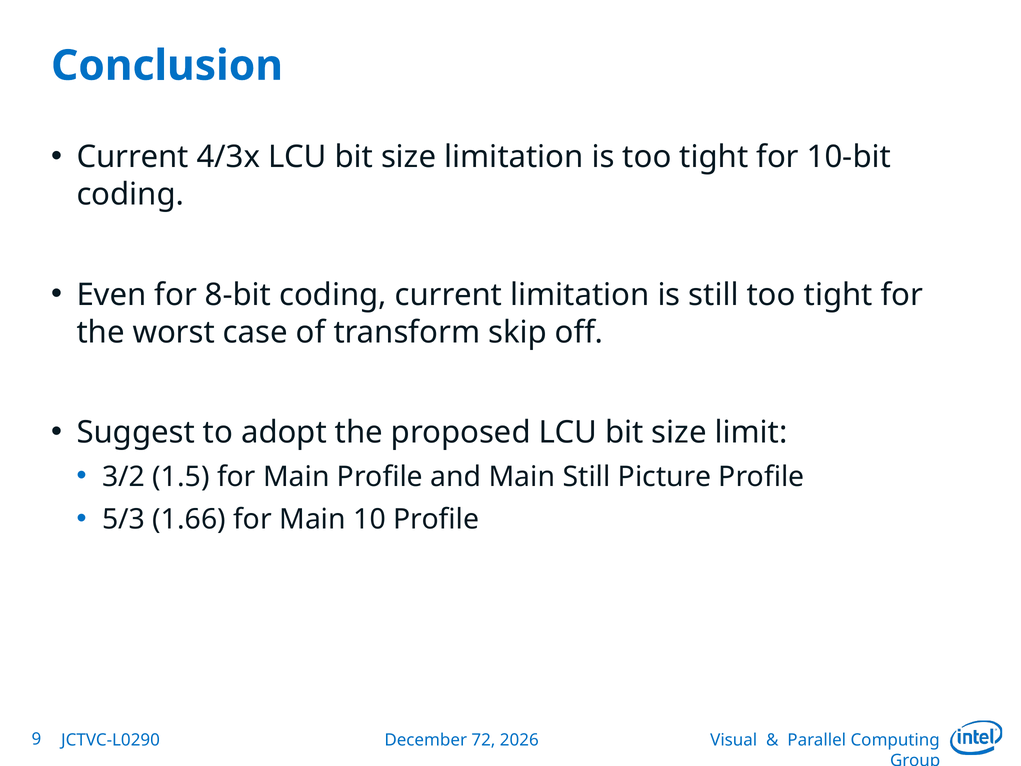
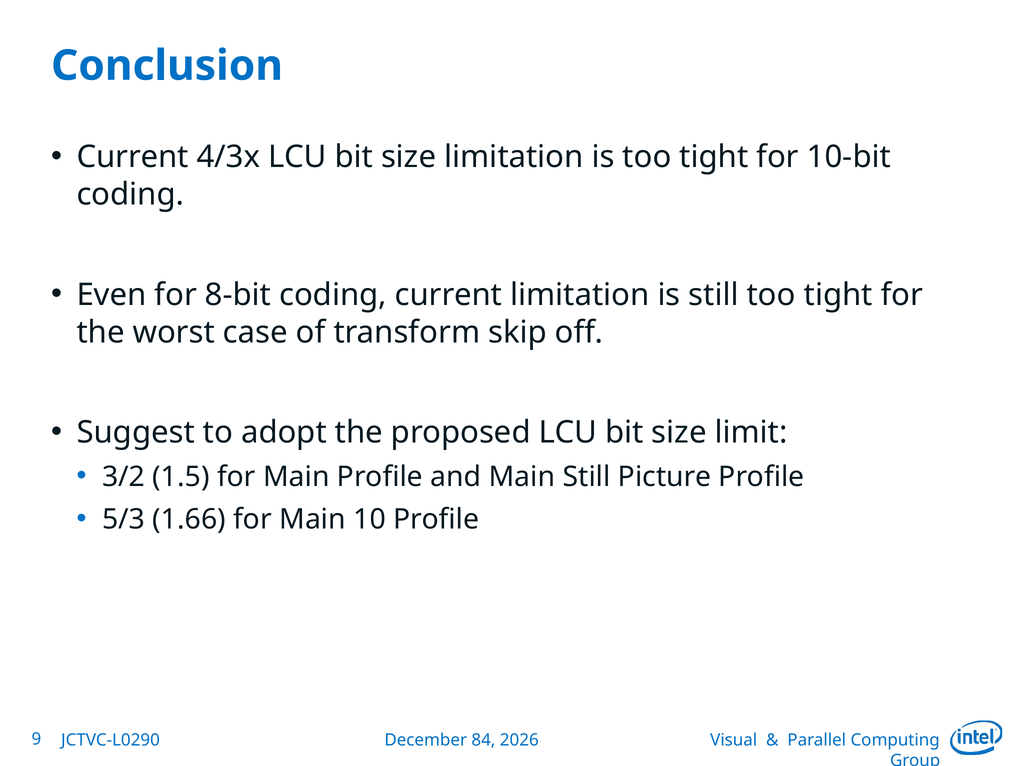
72: 72 -> 84
